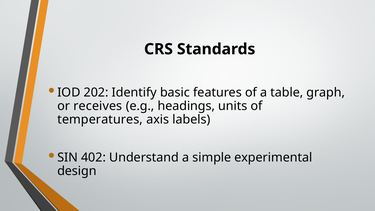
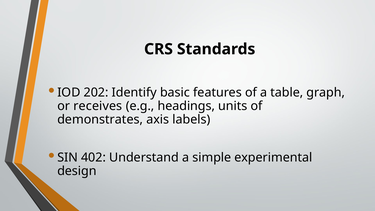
temperatures: temperatures -> demonstrates
